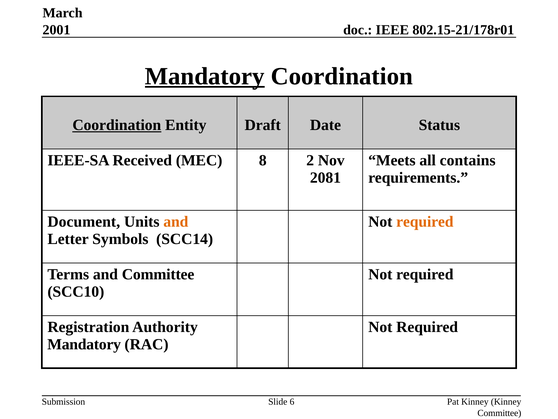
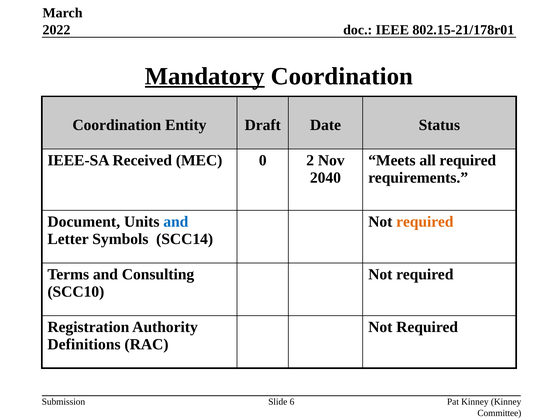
2001: 2001 -> 2022
Coordination at (117, 125) underline: present -> none
8: 8 -> 0
all contains: contains -> required
2081: 2081 -> 2040
and at (176, 222) colour: orange -> blue
and Committee: Committee -> Consulting
Mandatory at (84, 344): Mandatory -> Definitions
